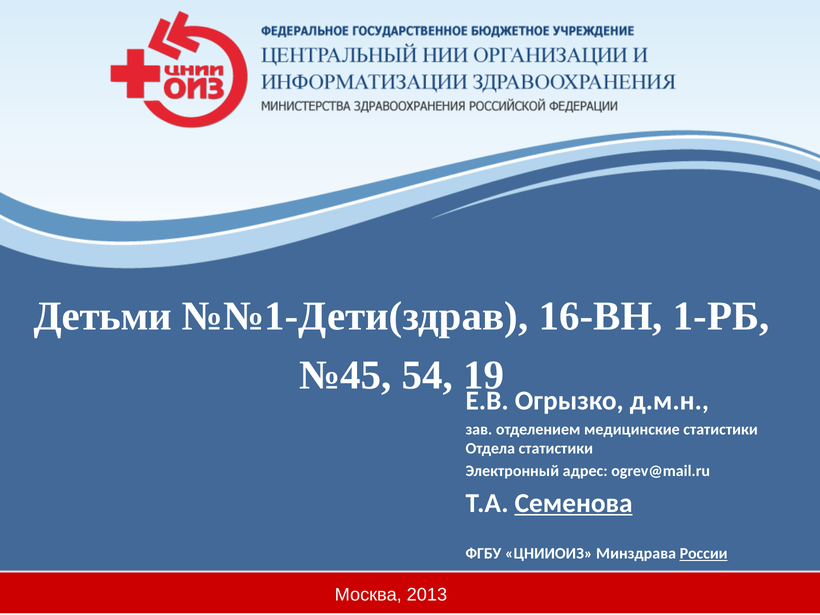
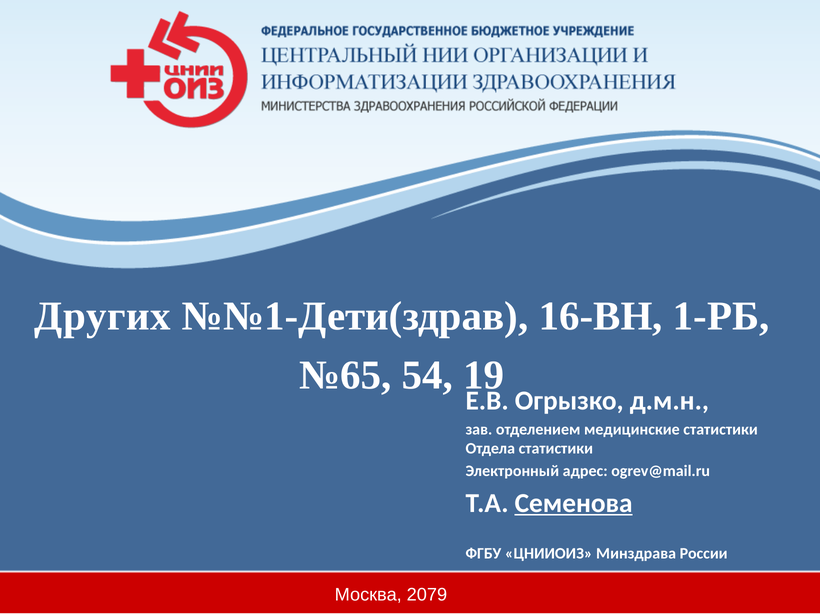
Детьми: Детьми -> Других
№45: №45 -> №65
России underline: present -> none
2013: 2013 -> 2079
